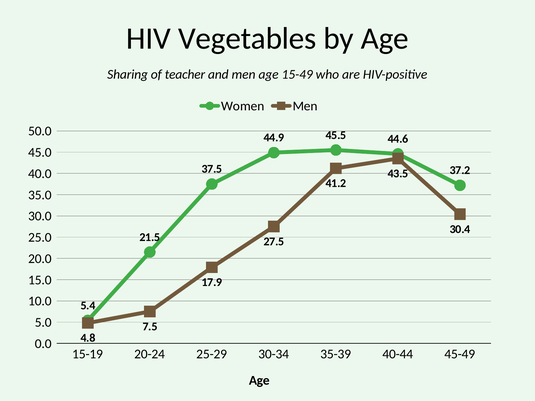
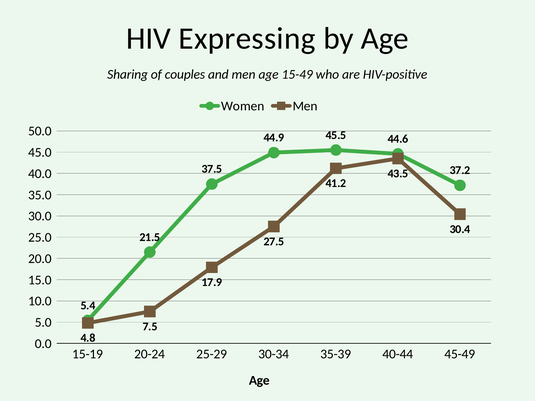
Vegetables: Vegetables -> Expressing
teacher: teacher -> couples
